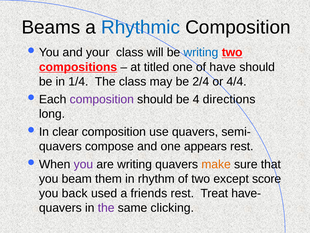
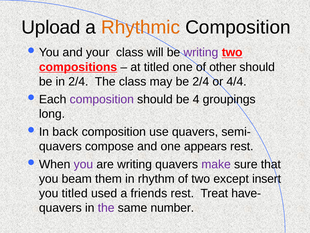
Beams: Beams -> Upload
Rhythmic colour: blue -> orange
writing at (201, 52) colour: blue -> purple
have: have -> other
in 1/4: 1/4 -> 2/4
directions: directions -> groupings
clear: clear -> back
make colour: orange -> purple
score: score -> insert
you back: back -> titled
clicking: clicking -> number
